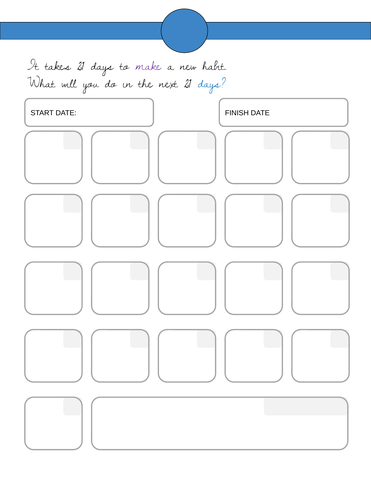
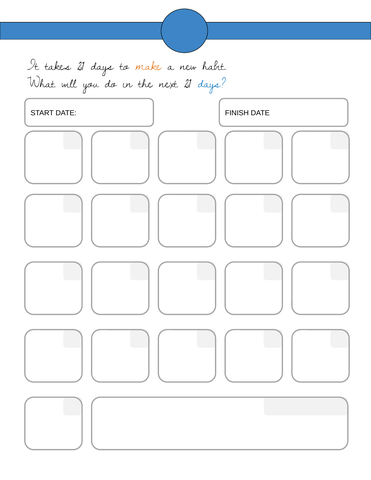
make colour: purple -> orange
